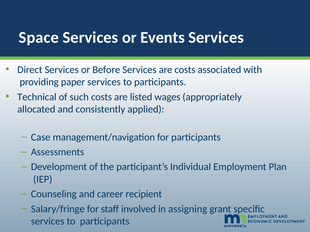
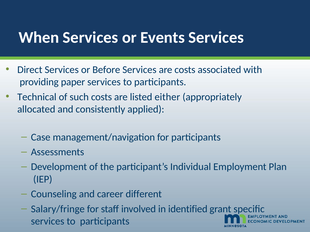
Space: Space -> When
wages: wages -> either
recipient: recipient -> different
assigning: assigning -> identified
